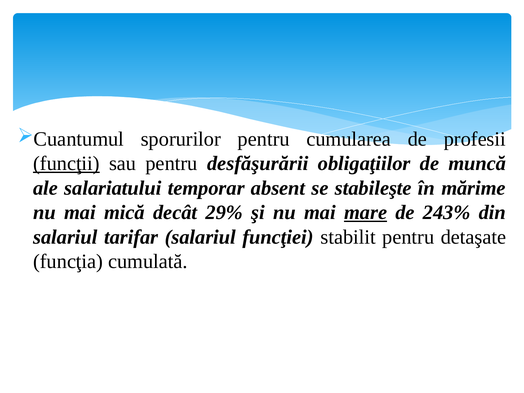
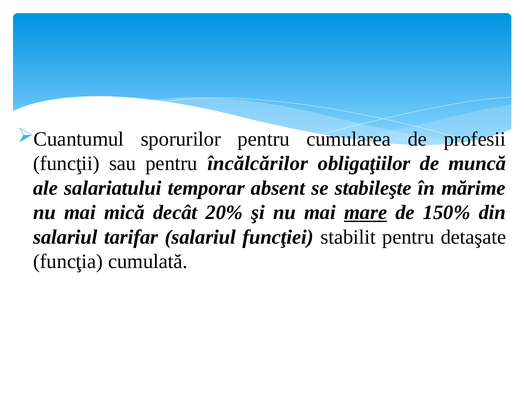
funcţii underline: present -> none
desfăşurării: desfăşurării -> încălcărilor
29%: 29% -> 20%
243%: 243% -> 150%
